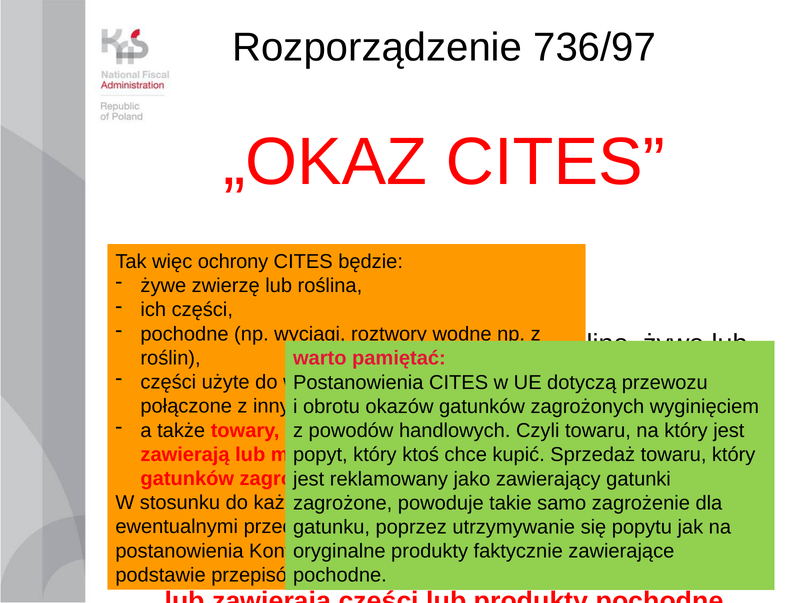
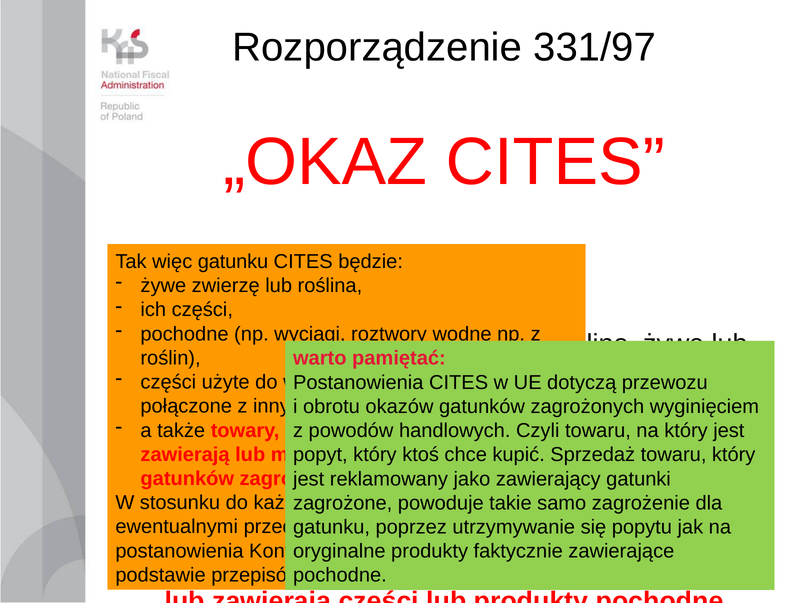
736/97: 736/97 -> 331/97
więc ochrony: ochrony -> gatunku
